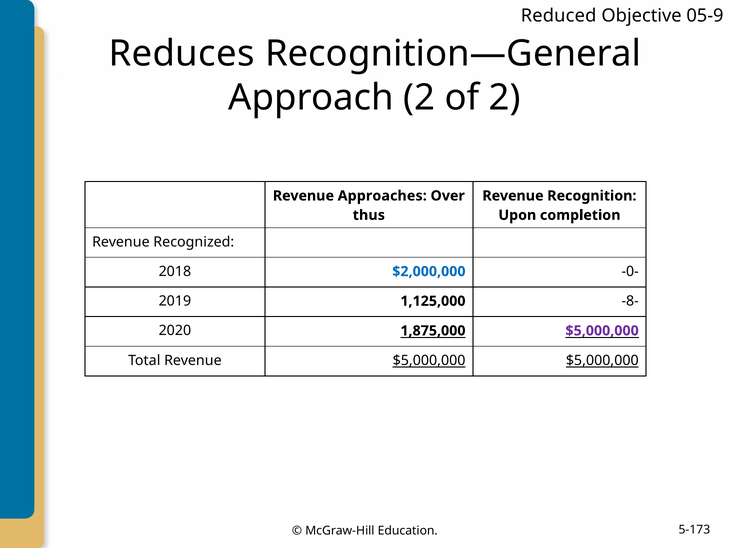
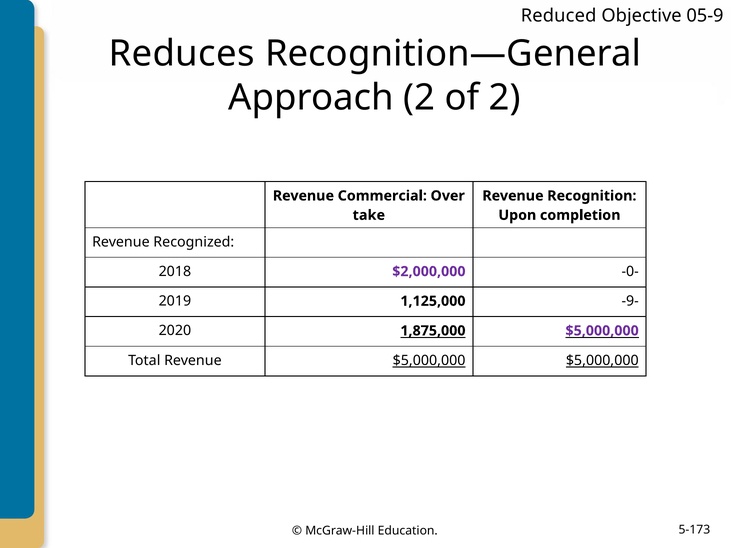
Approaches: Approaches -> Commercial
thus: thus -> take
$2,000,000 colour: blue -> purple
-8-: -8- -> -9-
